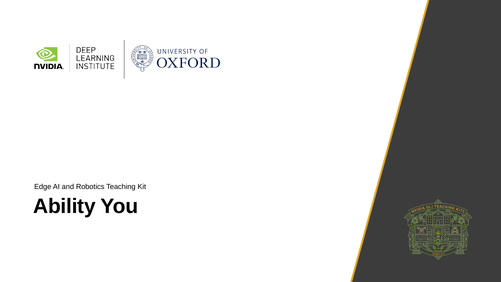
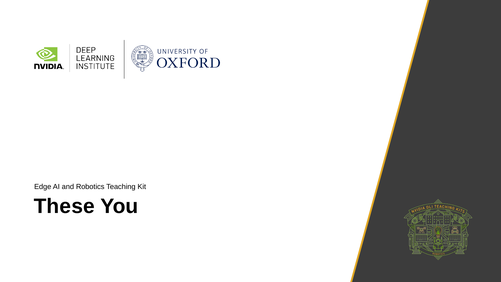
Ability: Ability -> These
